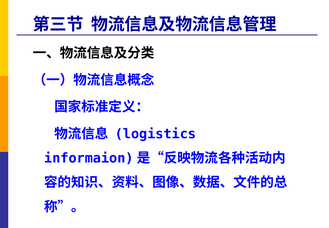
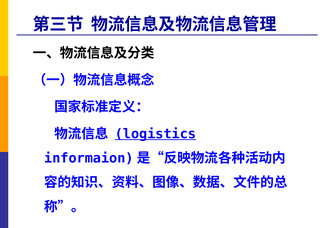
logistics underline: none -> present
